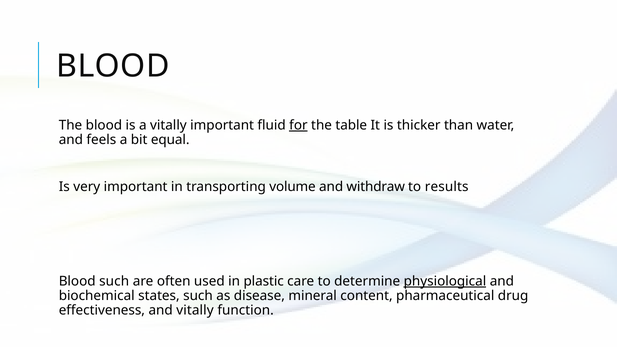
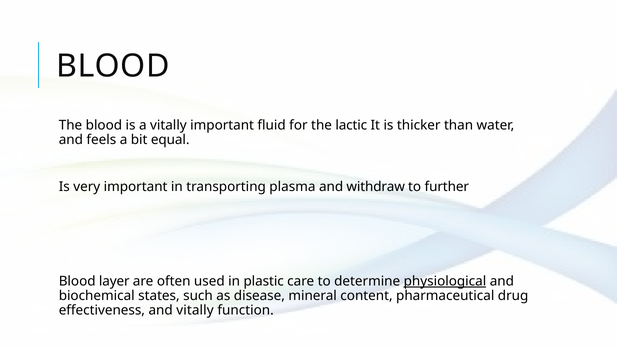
for underline: present -> none
table: table -> lactic
volume: volume -> plasma
results: results -> further
Blood such: such -> layer
